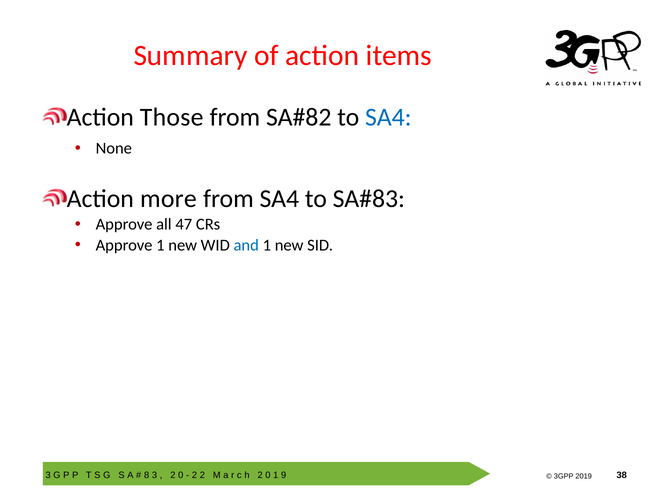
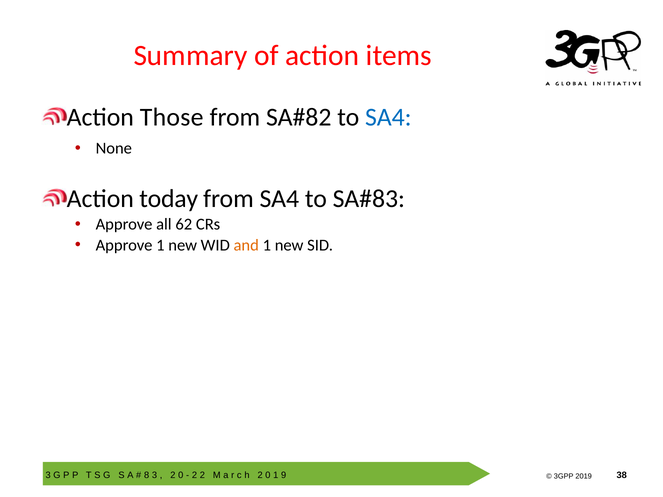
more: more -> today
47: 47 -> 62
and colour: blue -> orange
